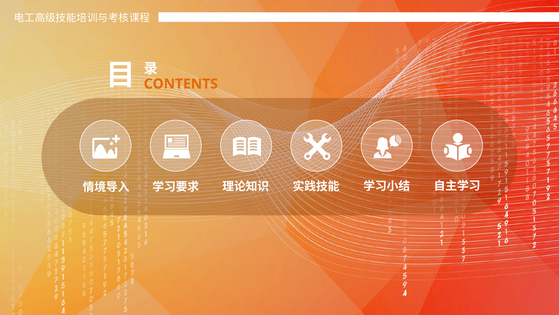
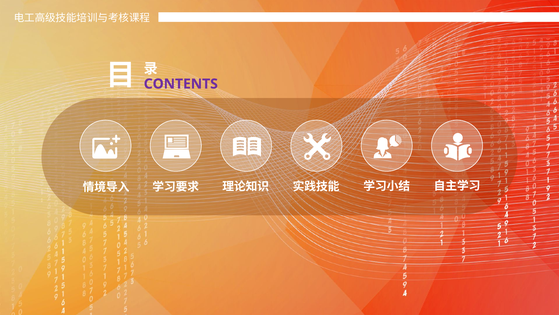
CONTENTS colour: orange -> purple
